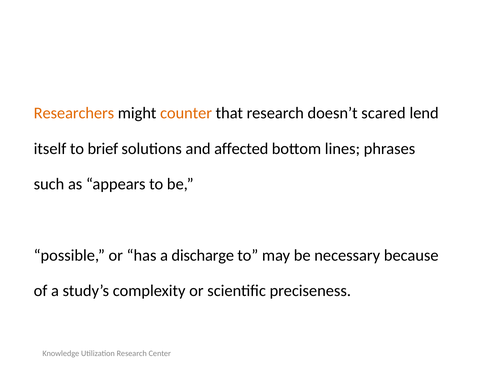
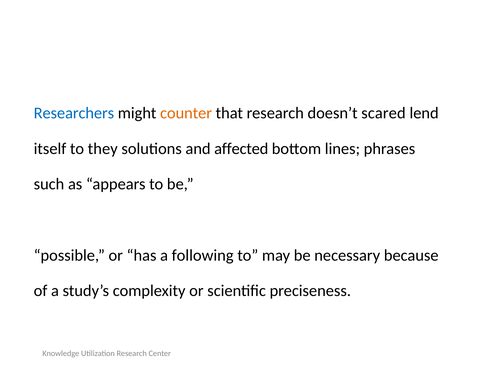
Researchers colour: orange -> blue
brief: brief -> they
discharge: discharge -> following
